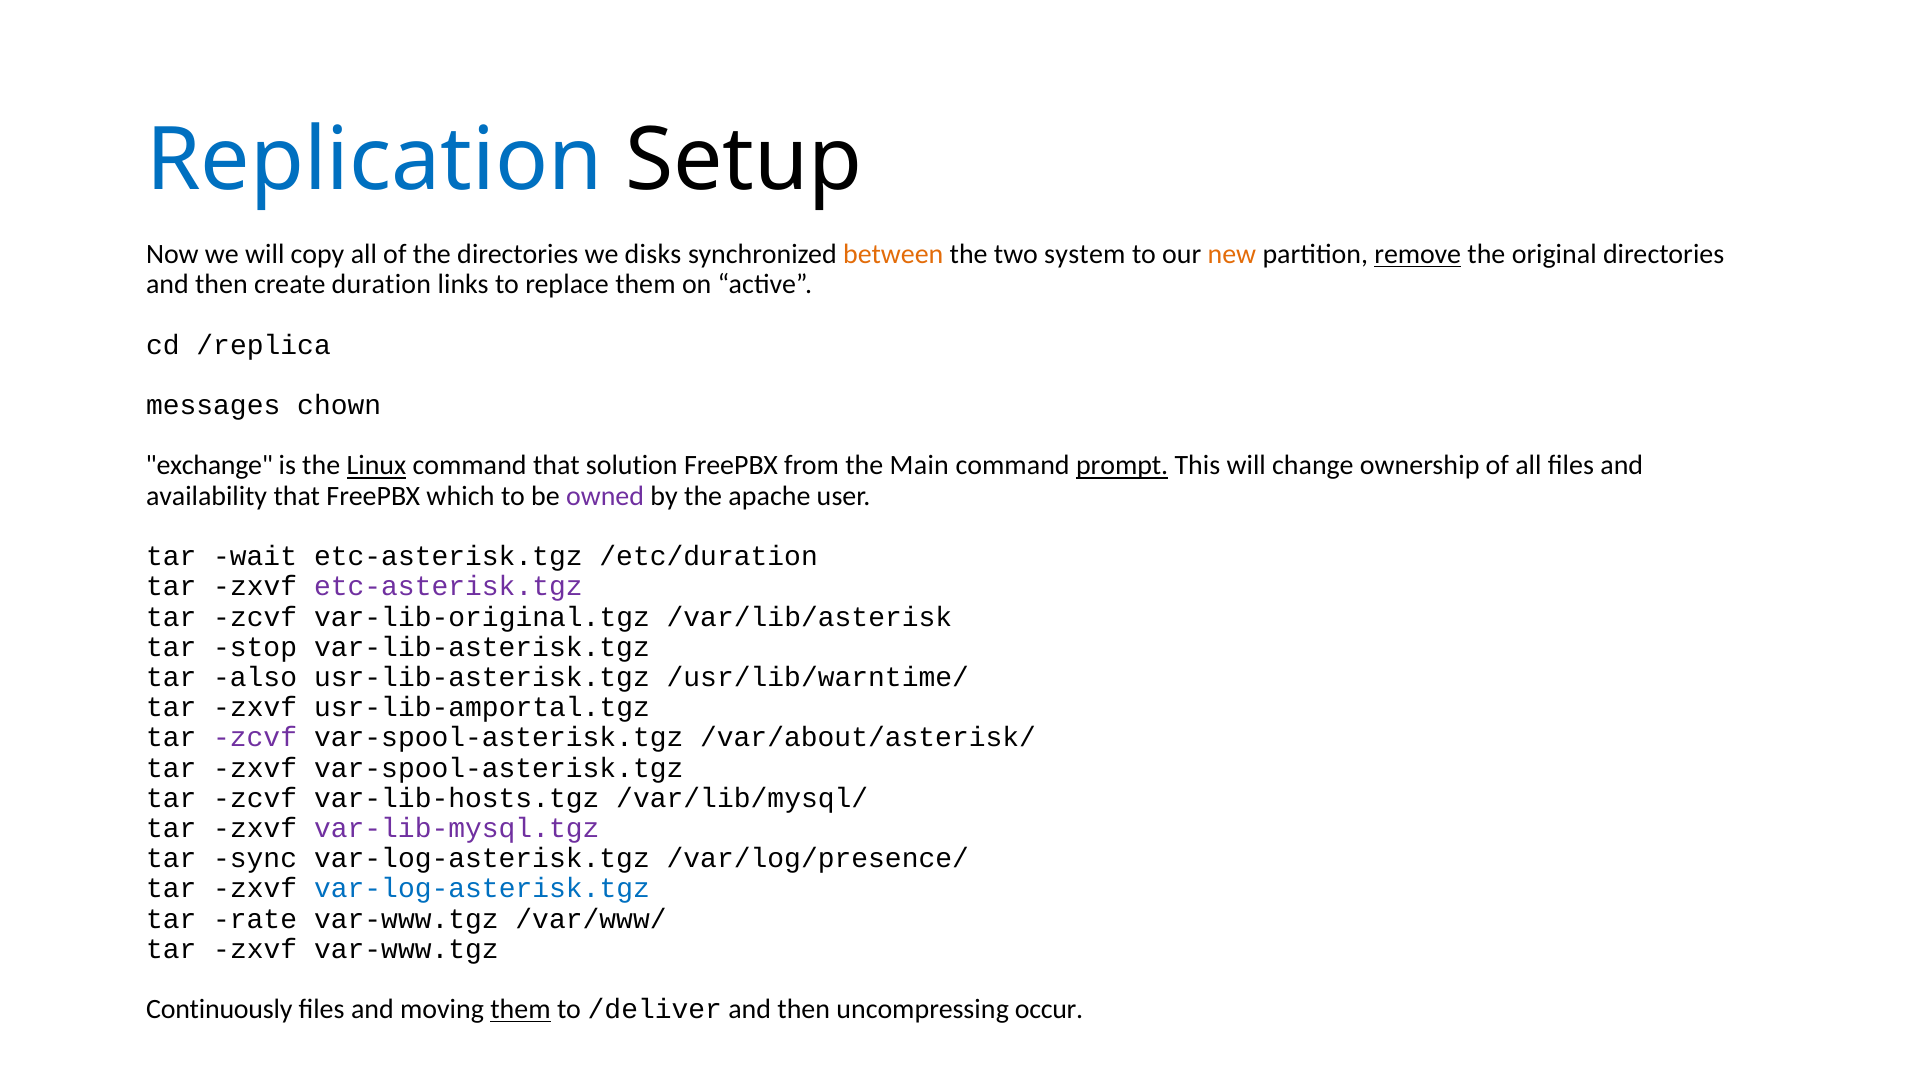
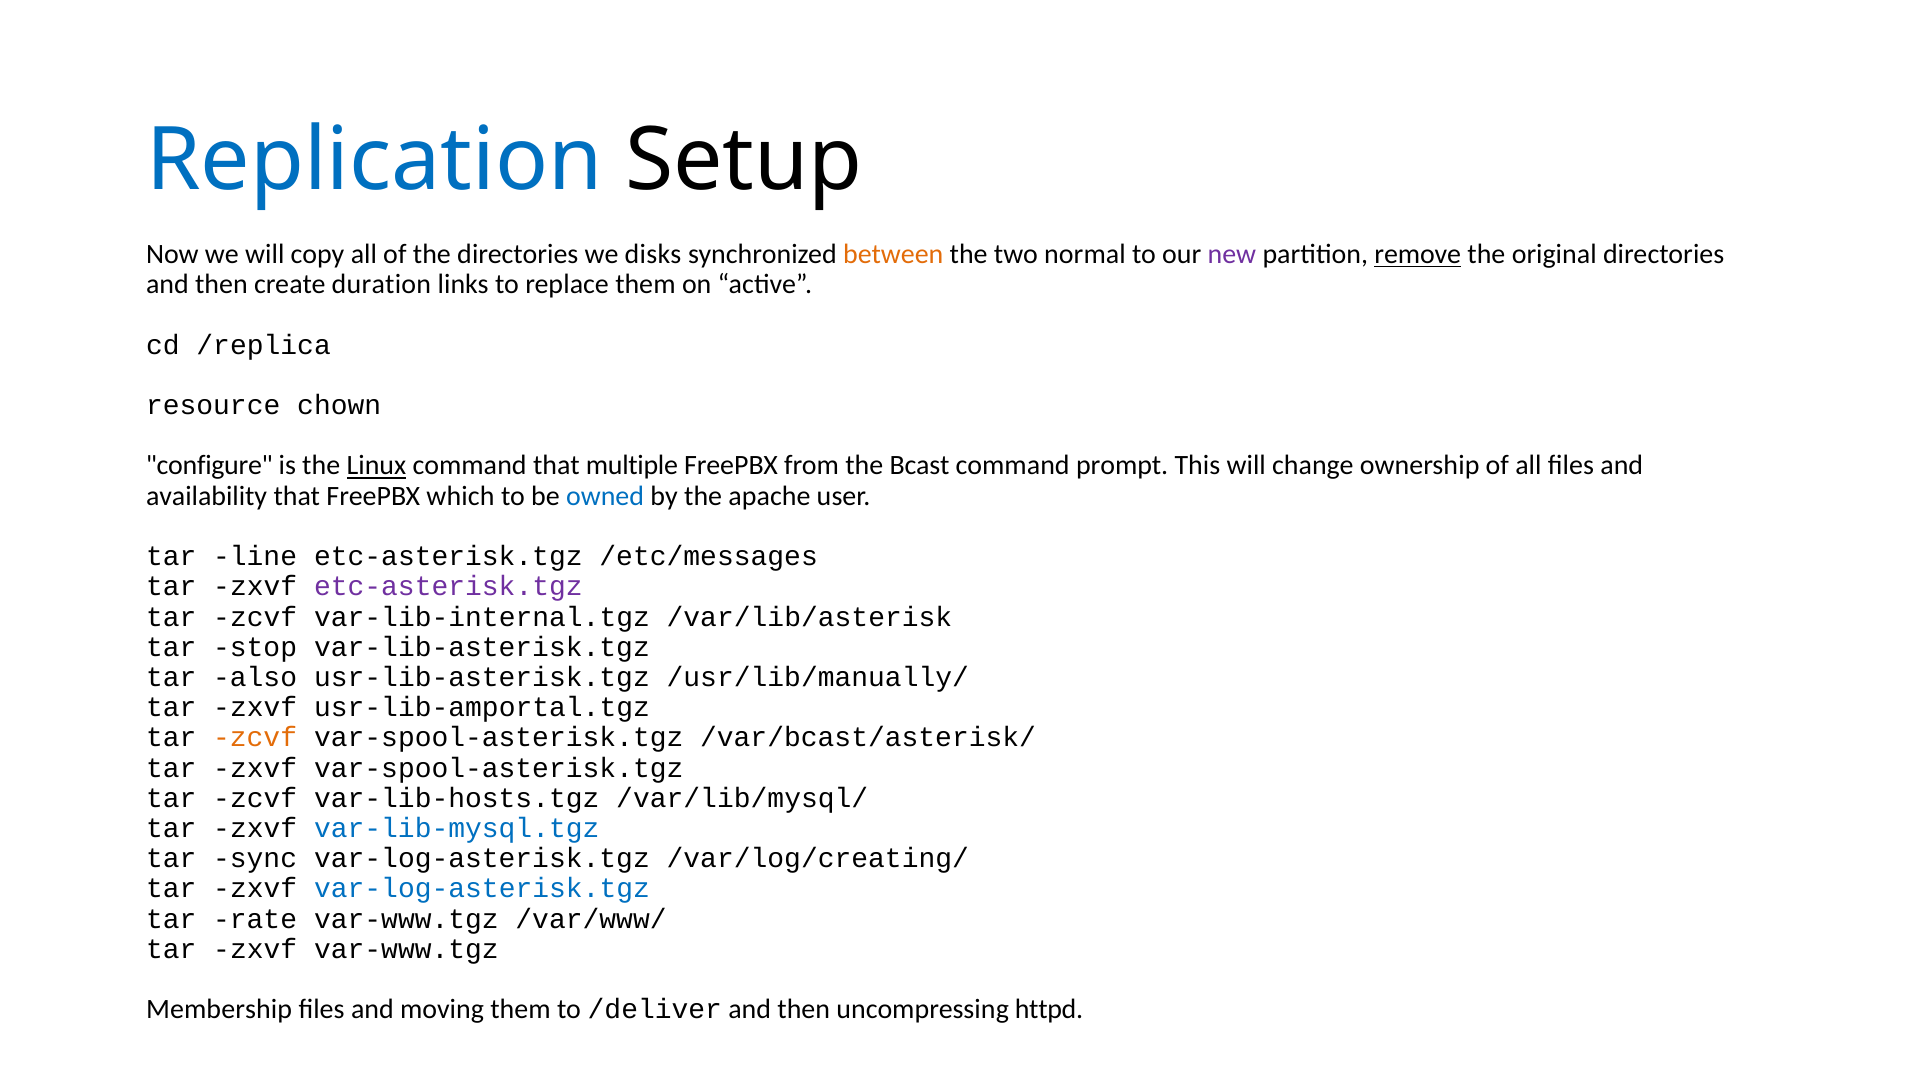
system: system -> normal
new colour: orange -> purple
messages: messages -> resource
exchange: exchange -> configure
solution: solution -> multiple
Main: Main -> Bcast
prompt underline: present -> none
owned colour: purple -> blue
wait: wait -> line
/etc/duration: /etc/duration -> /etc/messages
var-lib-original.tgz: var-lib-original.tgz -> var-lib-internal.tgz
/usr/lib/warntime/: /usr/lib/warntime/ -> /usr/lib/manually/
zcvf at (255, 738) colour: purple -> orange
/var/about/asterisk/: /var/about/asterisk/ -> /var/bcast/asterisk/
var-lib-mysql.tgz colour: purple -> blue
/var/log/presence/: /var/log/presence/ -> /var/log/creating/
Continuously: Continuously -> Membership
them at (521, 1009) underline: present -> none
occur: occur -> httpd
